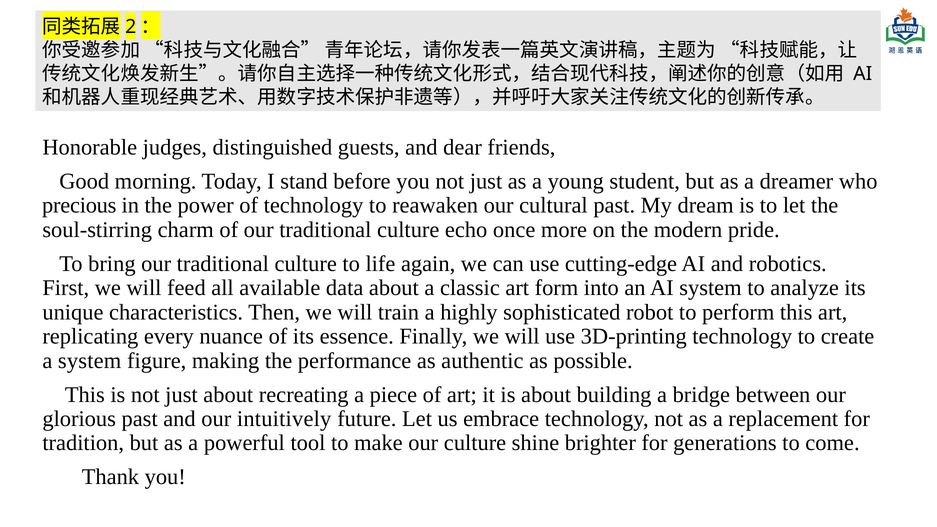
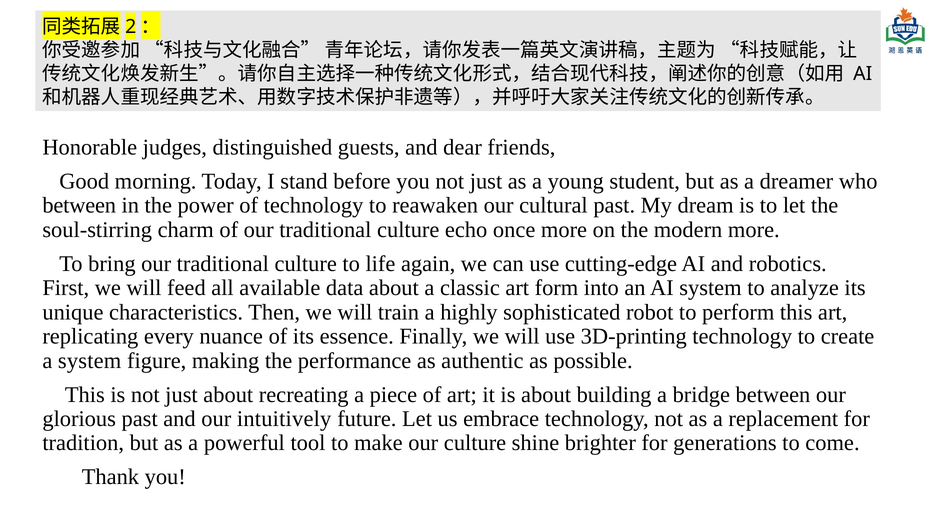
precious at (79, 205): precious -> between
modern pride: pride -> more
